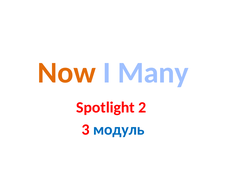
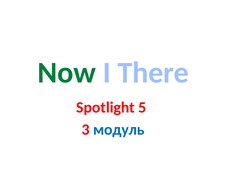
Now colour: orange -> green
Many: Many -> There
2: 2 -> 5
